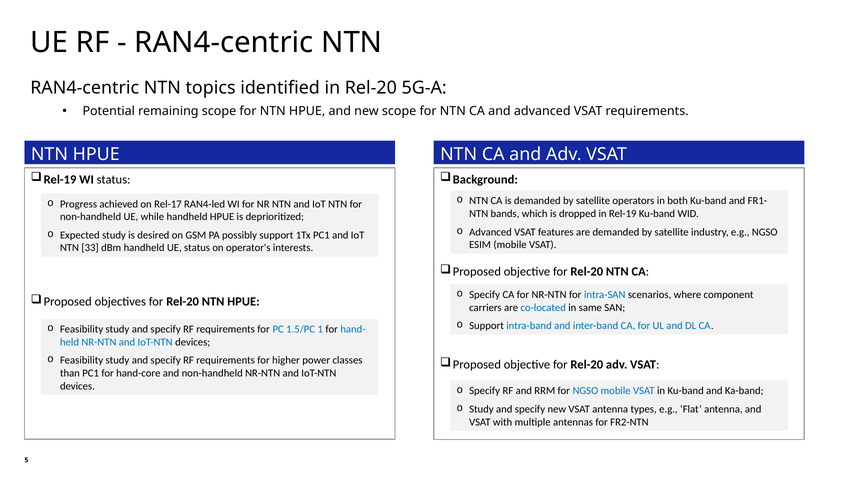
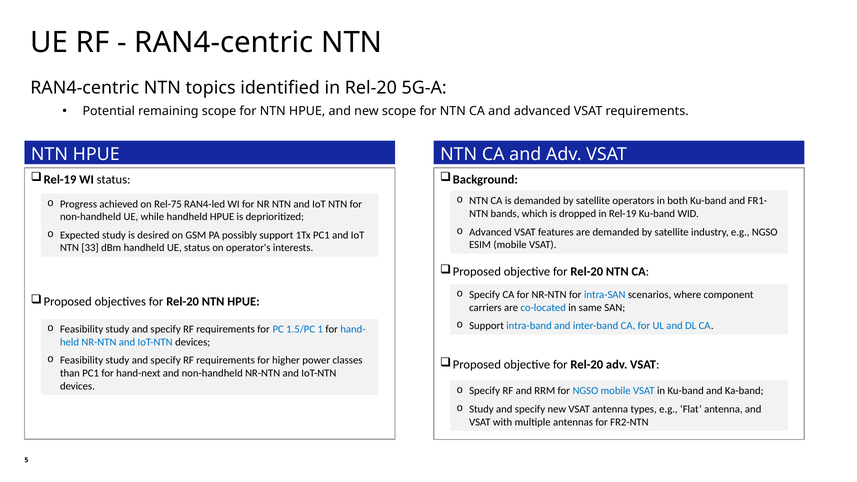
Rel-17: Rel-17 -> Rel-75
hand-core: hand-core -> hand-next
